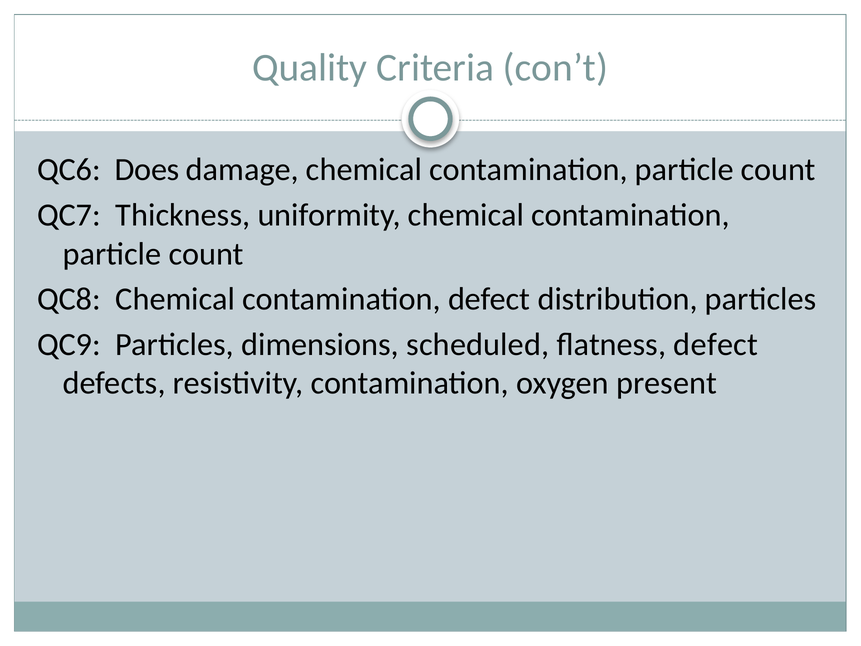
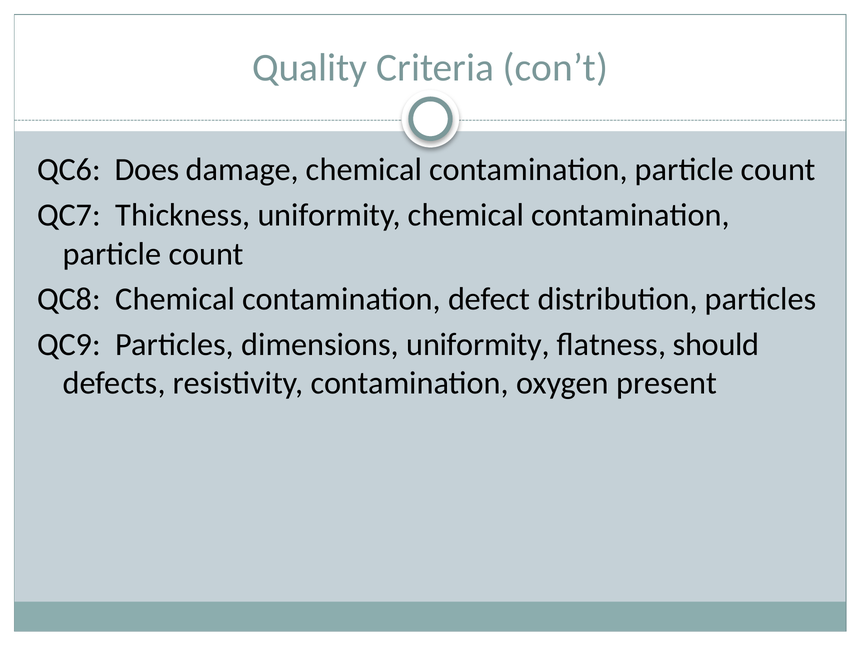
dimensions scheduled: scheduled -> uniformity
flatness defect: defect -> should
